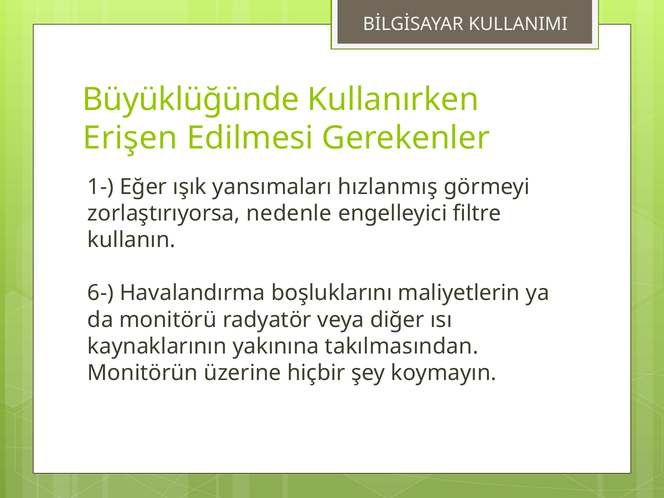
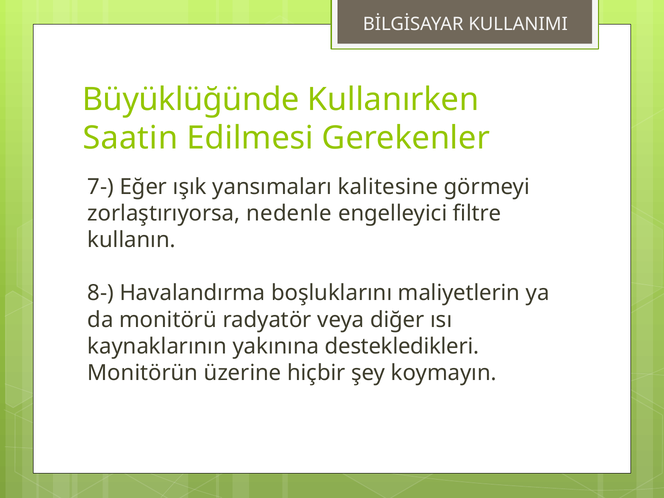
Erişen: Erişen -> Saatin
1-: 1- -> 7-
hızlanmış: hızlanmış -> kalitesine
6-: 6- -> 8-
takılmasından: takılmasından -> destekledikleri
